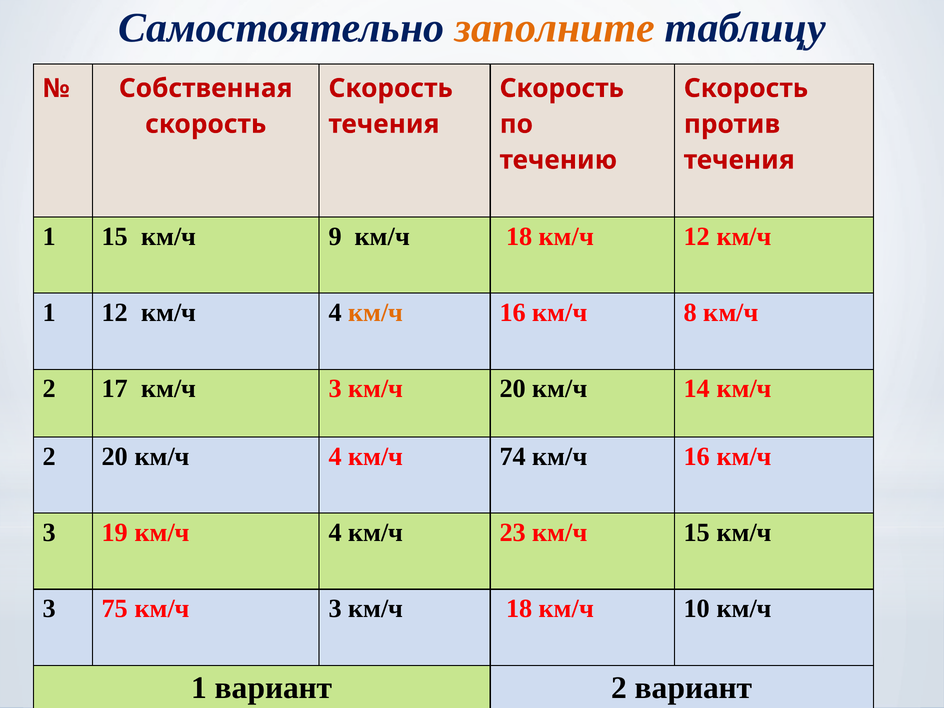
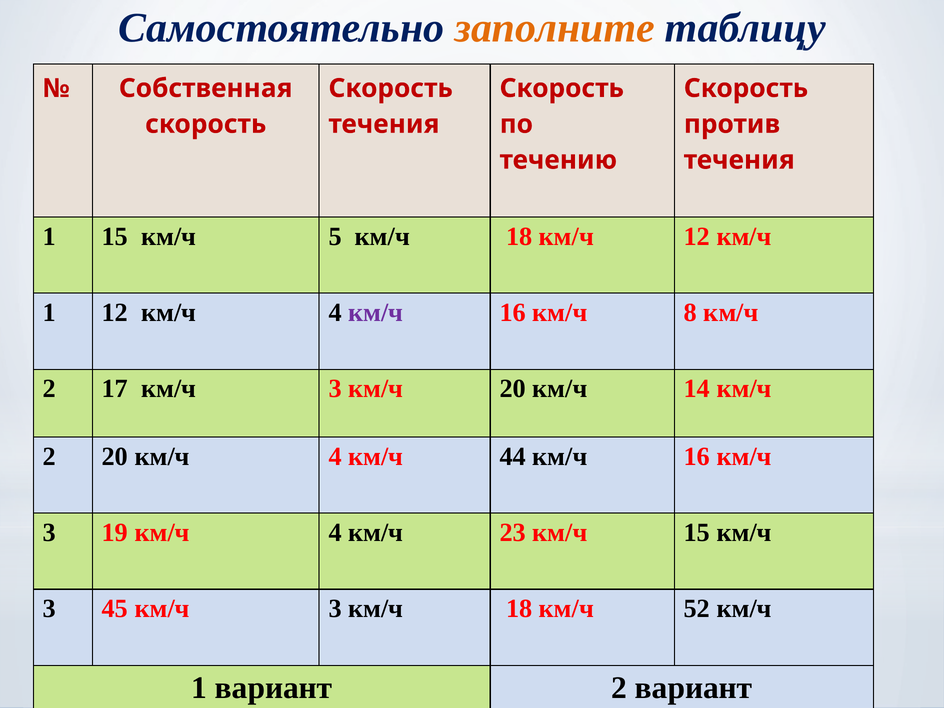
9: 9 -> 5
км/ч at (376, 313) colour: orange -> purple
74: 74 -> 44
75: 75 -> 45
10: 10 -> 52
